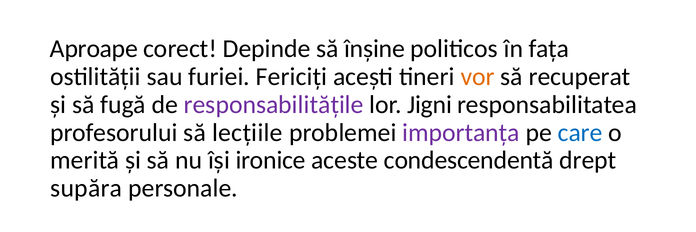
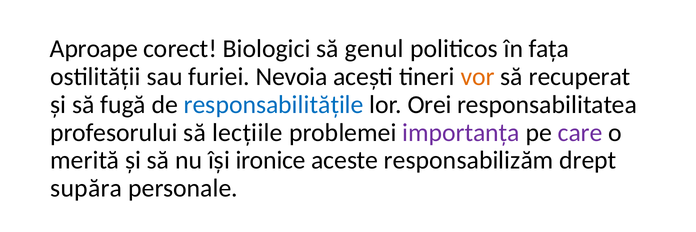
Depinde: Depinde -> Biologici
înșine: înșine -> genul
Fericiți: Fericiți -> Nevoia
responsabilitățile colour: purple -> blue
Jigni: Jigni -> Orei
care colour: blue -> purple
condescendentă: condescendentă -> responsabilizăm
